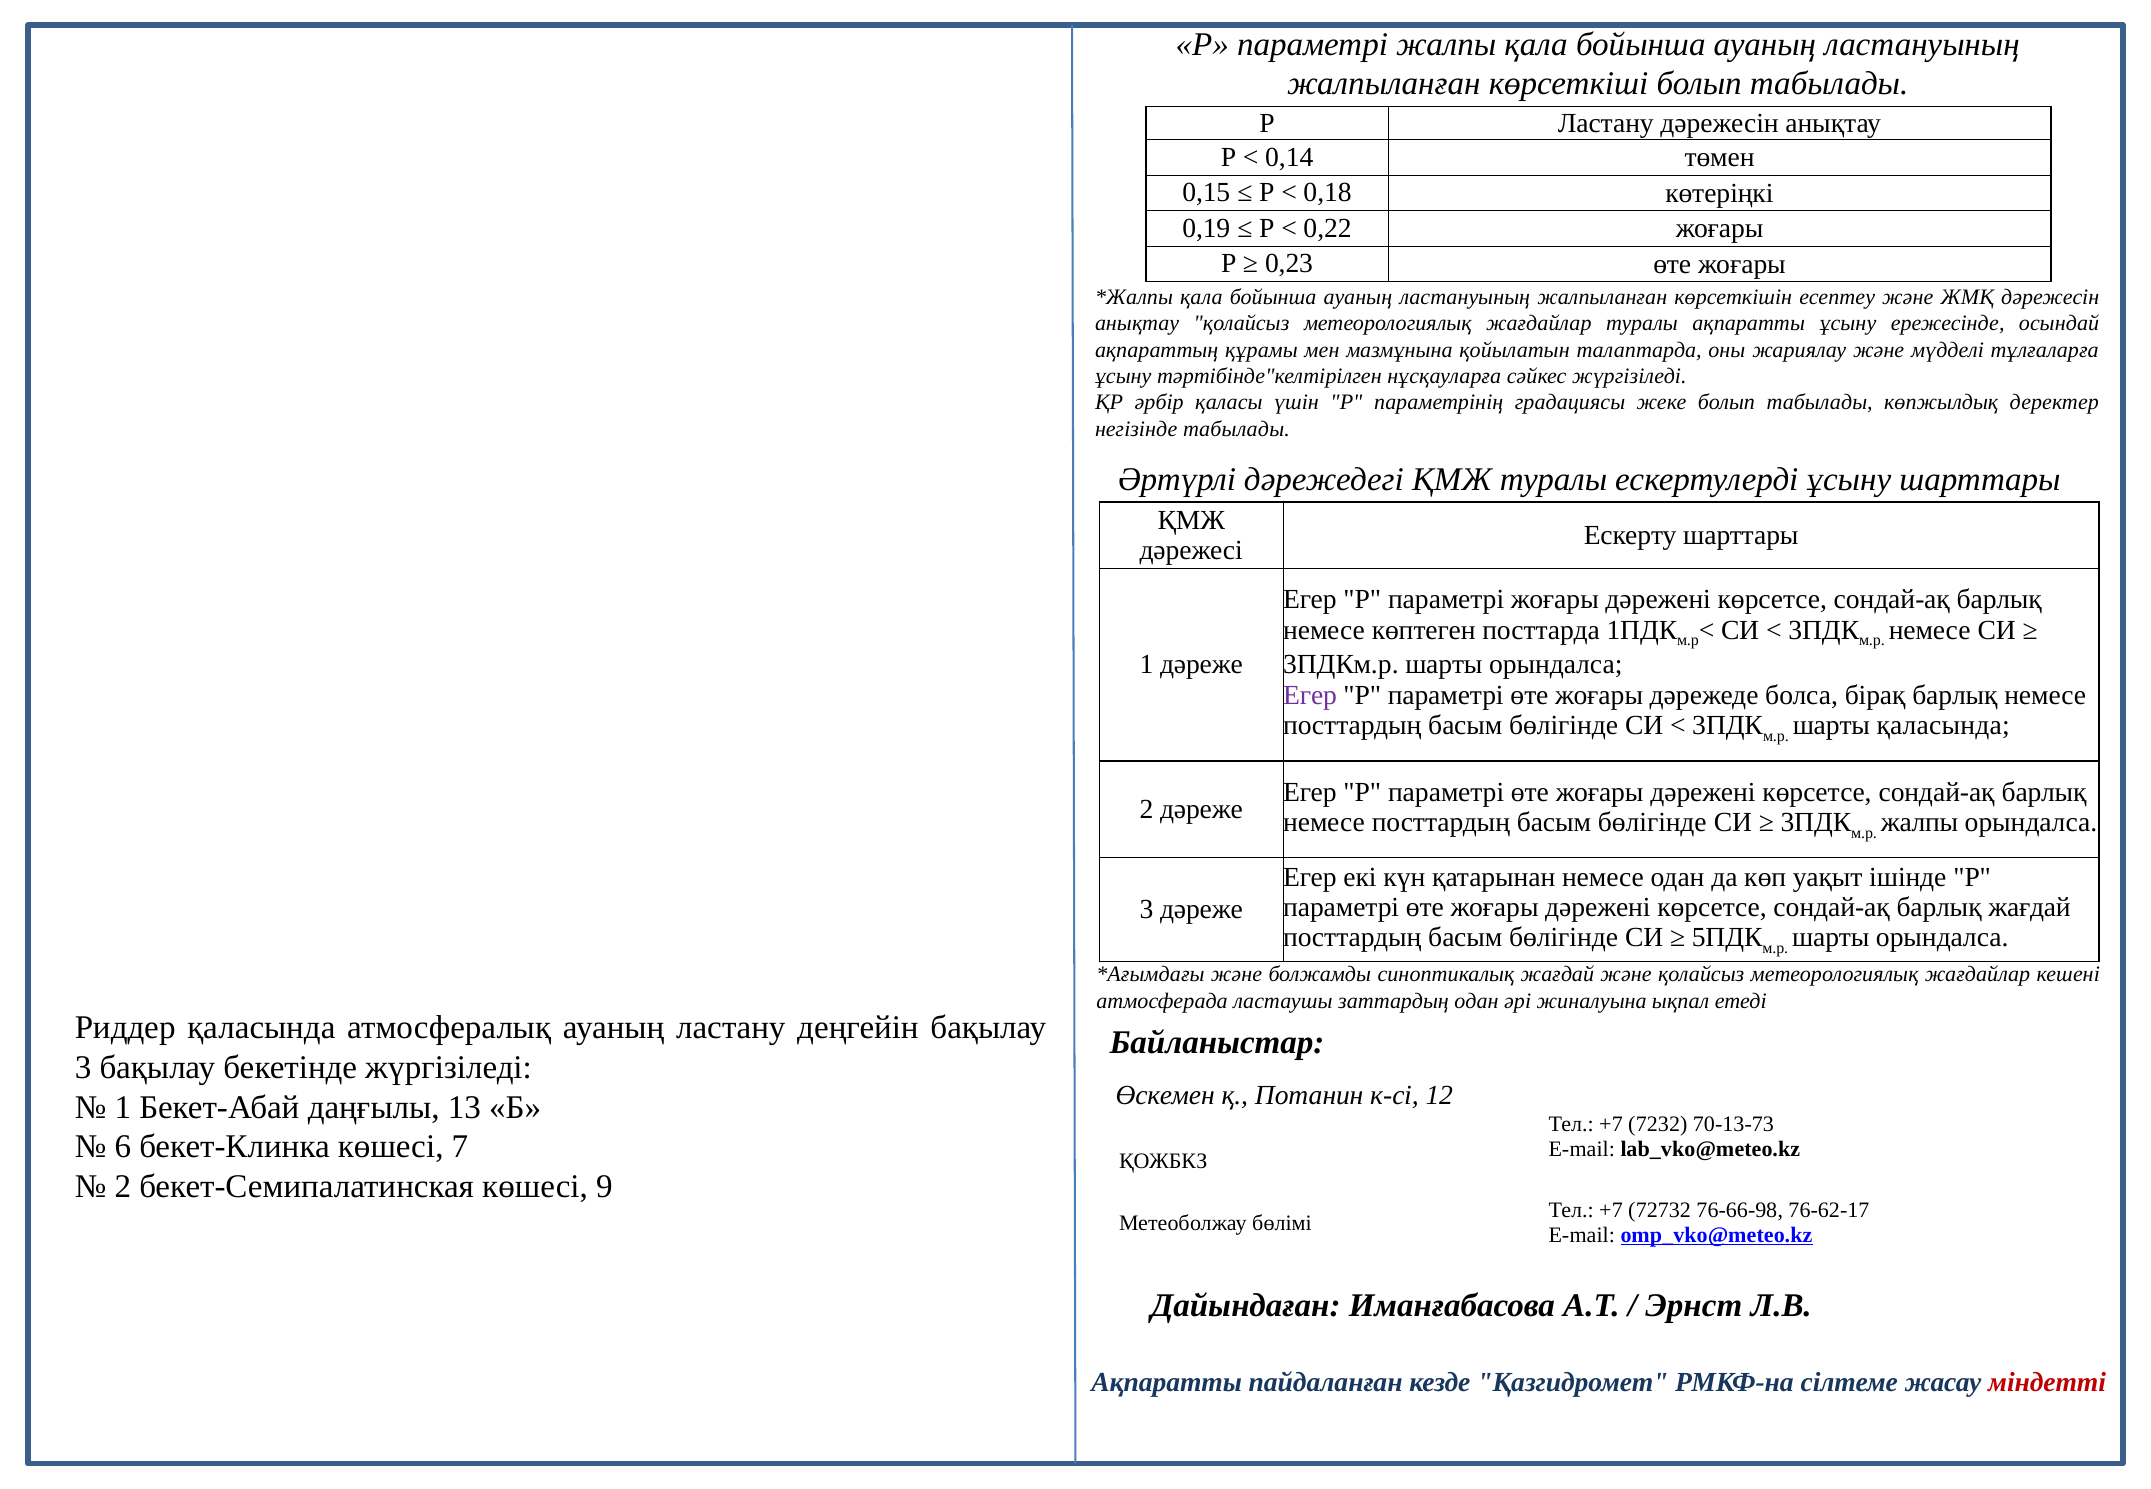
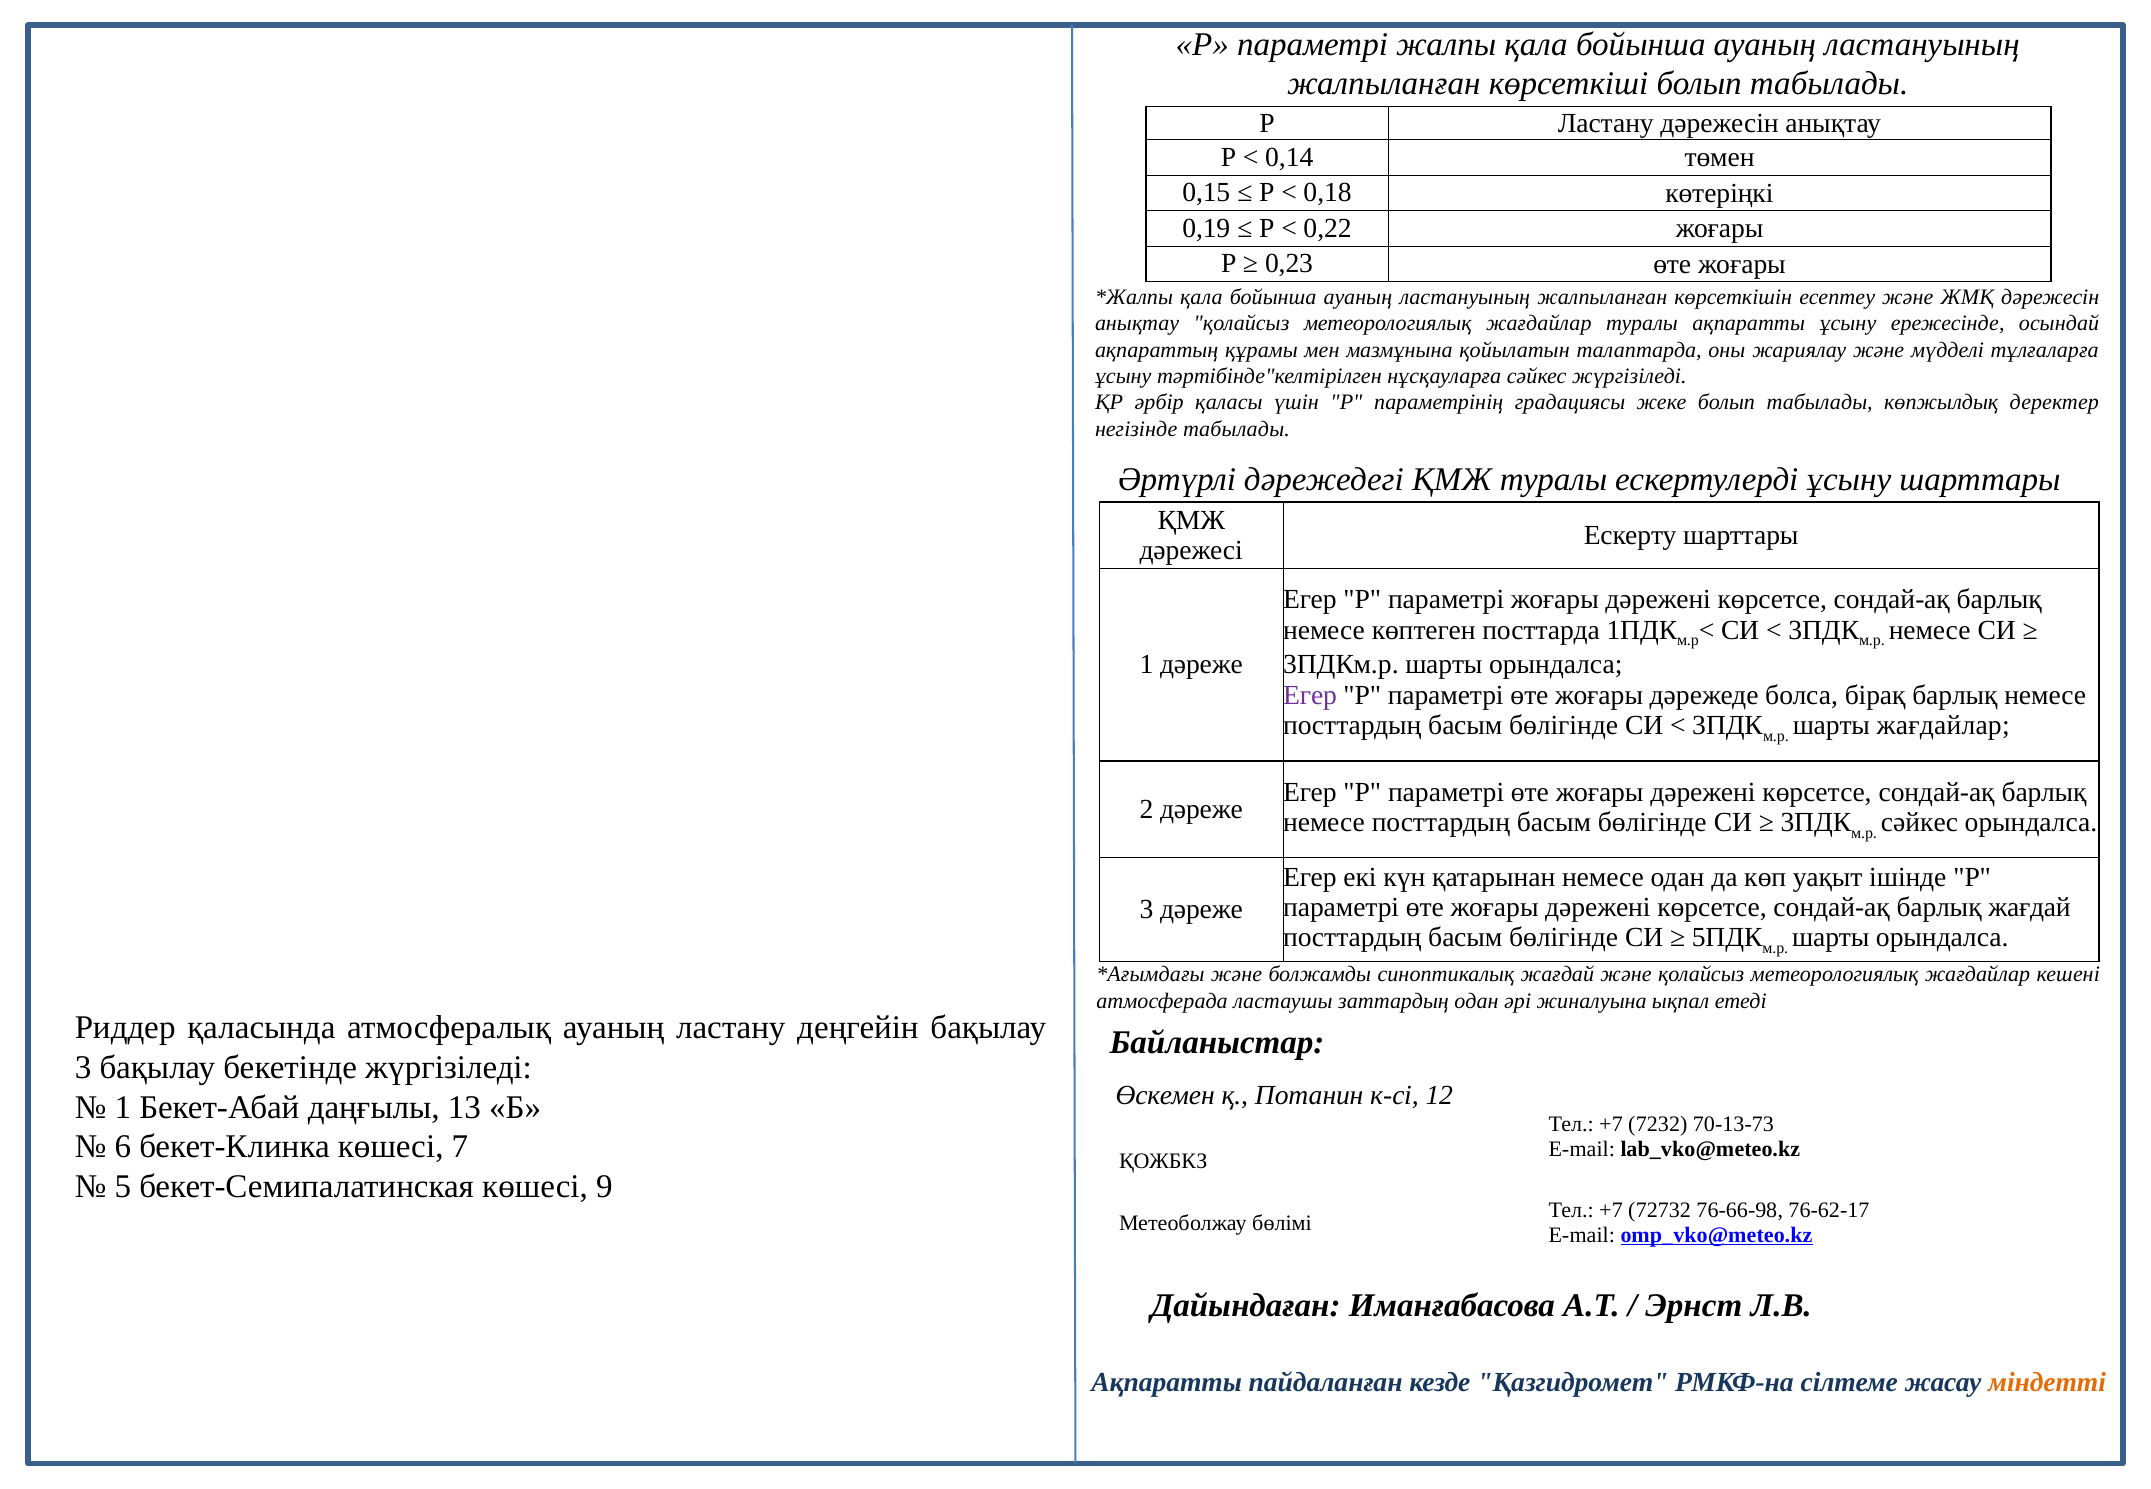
шарты қаласында: қаласында -> жағдайлар
жалпы at (1920, 822): жалпы -> сәйкес
2 at (123, 1187): 2 -> 5
міндетті colour: red -> orange
